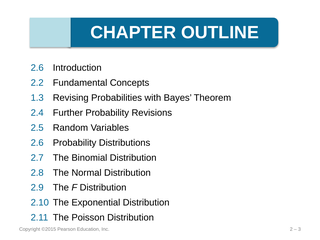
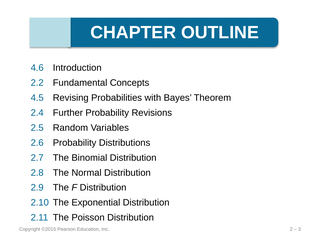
2.6 at (37, 68): 2.6 -> 4.6
1.3: 1.3 -> 4.5
